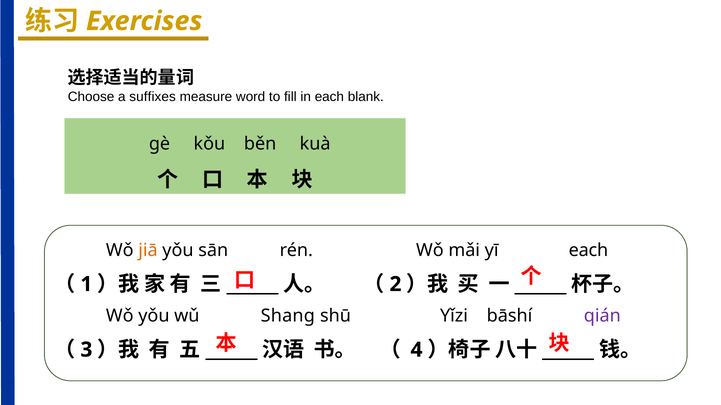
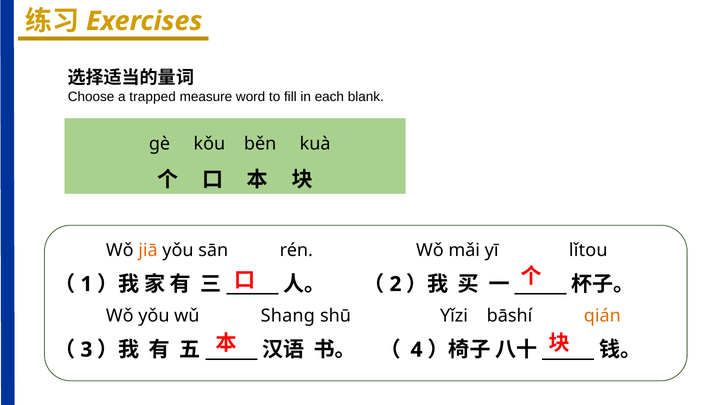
suffixes: suffixes -> trapped
yī each: each -> lǐtou
qián colour: purple -> orange
